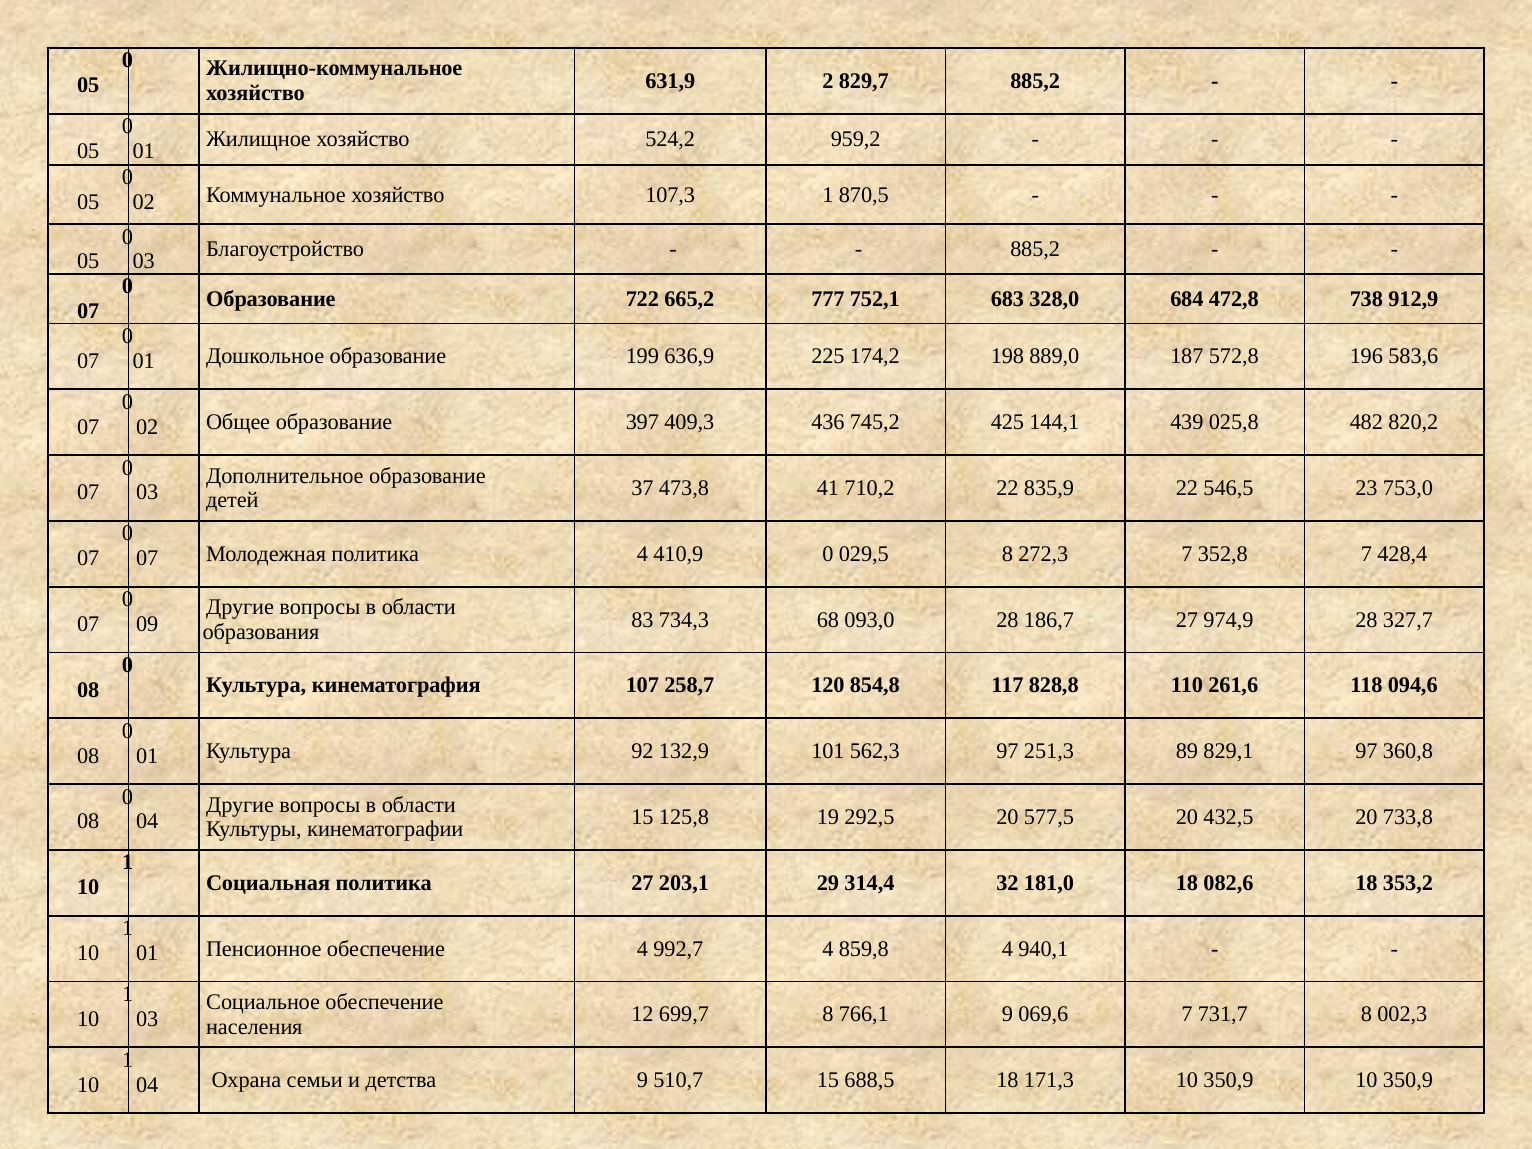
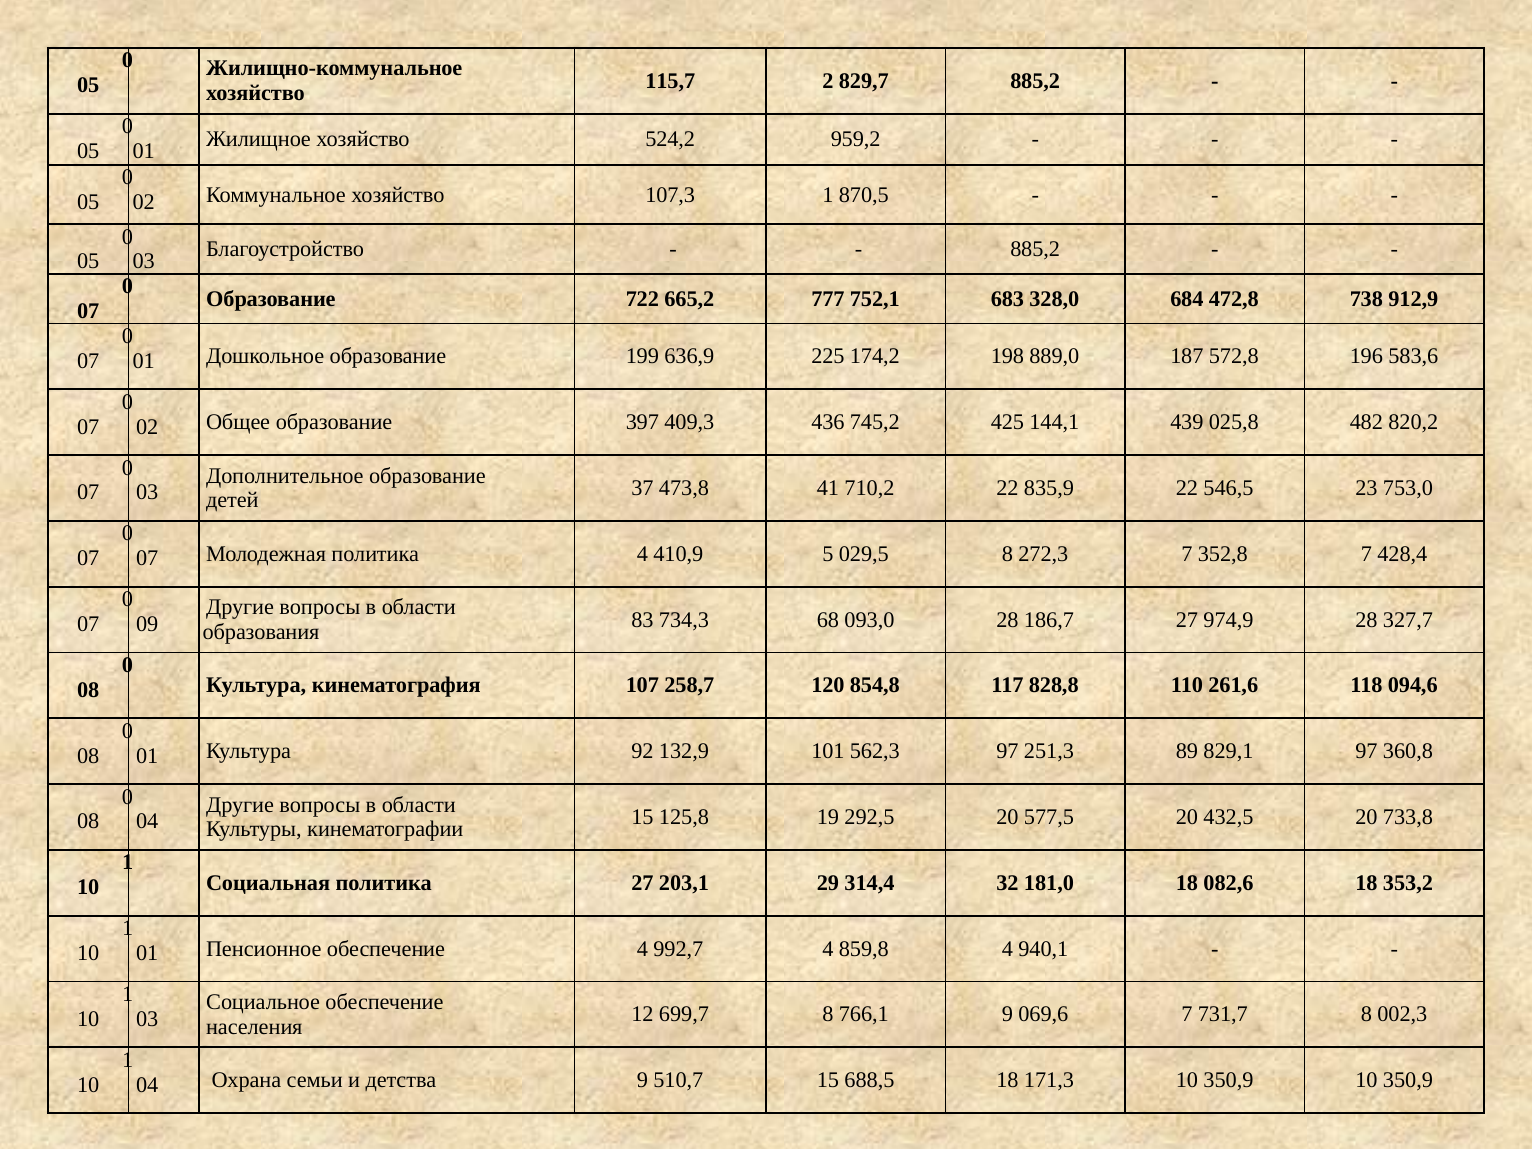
631,9: 631,9 -> 115,7
410,9 0: 0 -> 5
